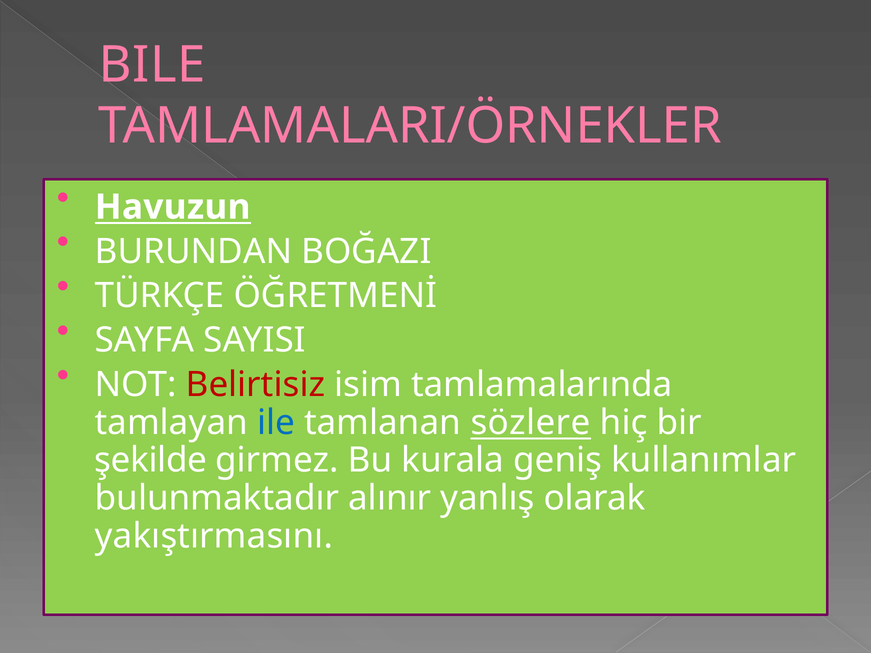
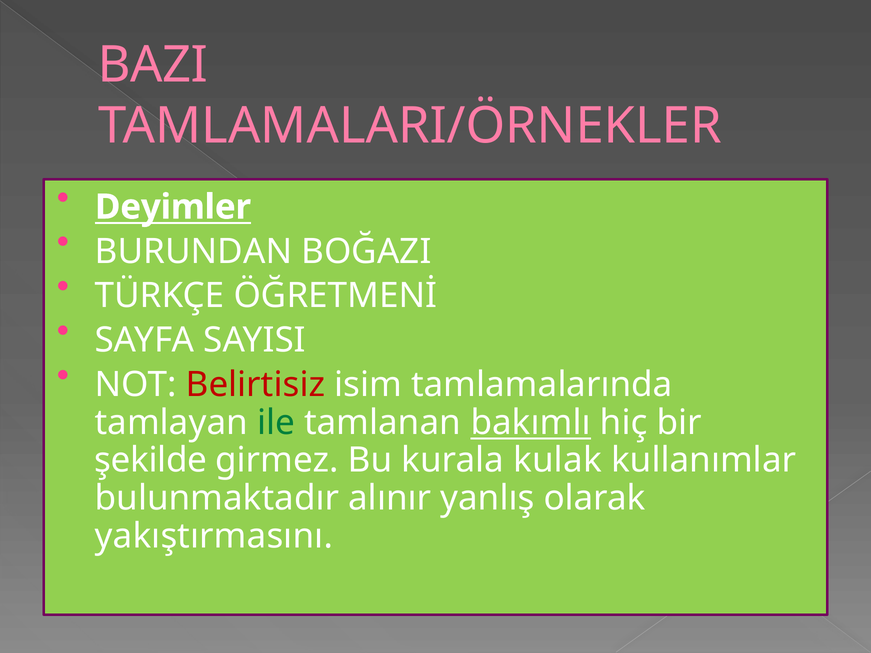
BILE: BILE -> BAZI
Havuzun: Havuzun -> Deyimler
ile colour: blue -> green
sözlere: sözlere -> bakımlı
geniş: geniş -> kulak
